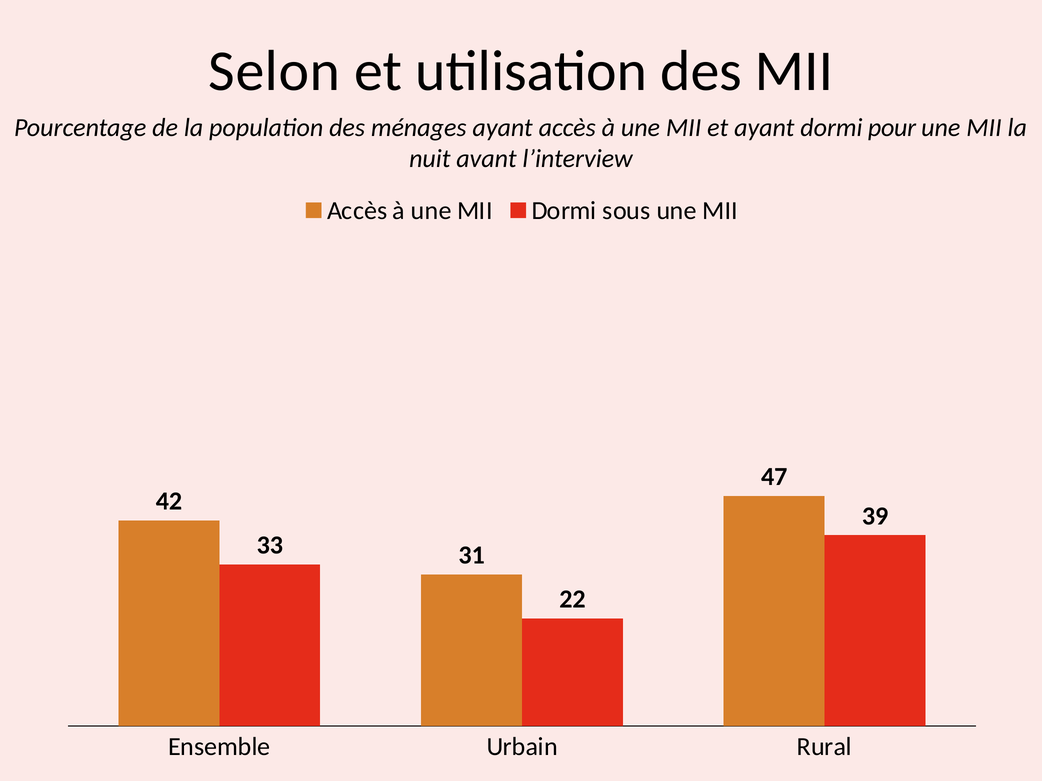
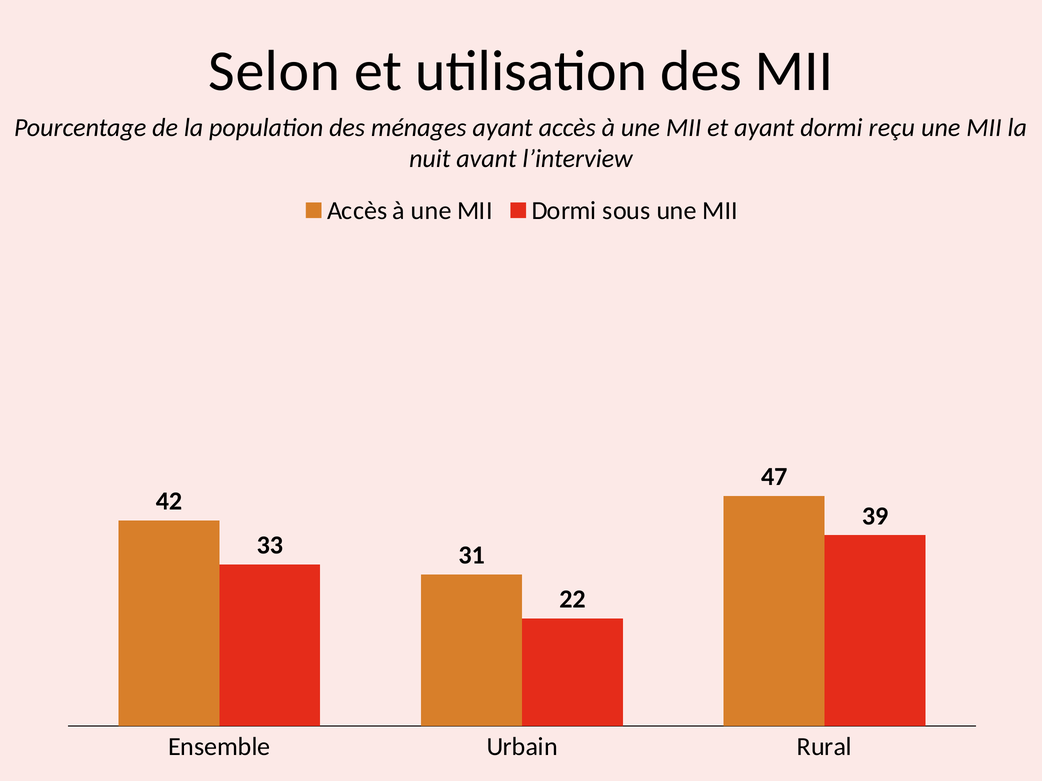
pour: pour -> reçu
